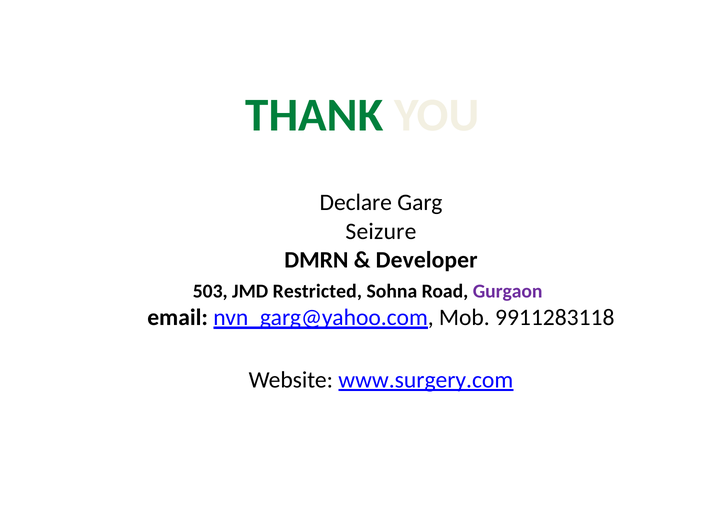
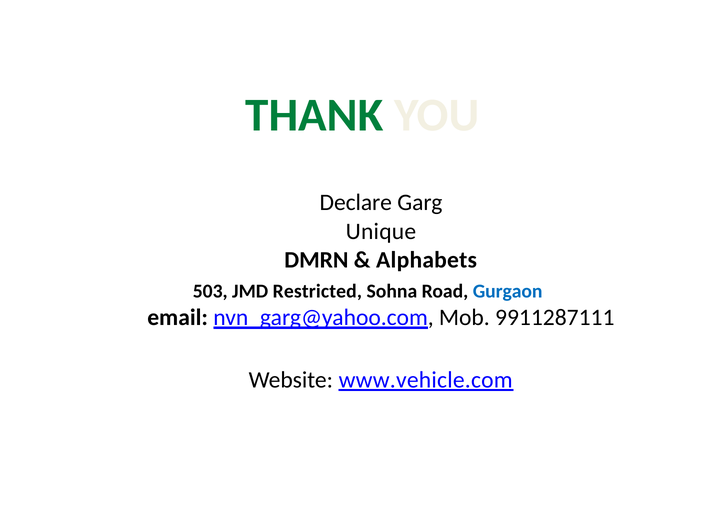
Seizure: Seizure -> Unique
Developer: Developer -> Alphabets
Gurgaon colour: purple -> blue
9911283118: 9911283118 -> 9911287111
www.surgery.com: www.surgery.com -> www.vehicle.com
